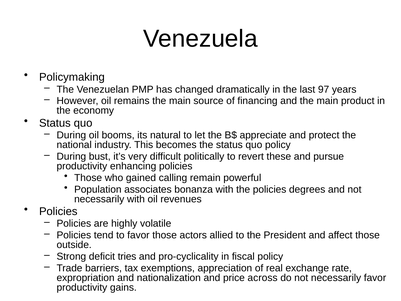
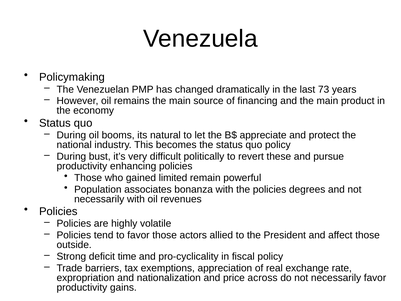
97: 97 -> 73
calling: calling -> limited
tries: tries -> time
